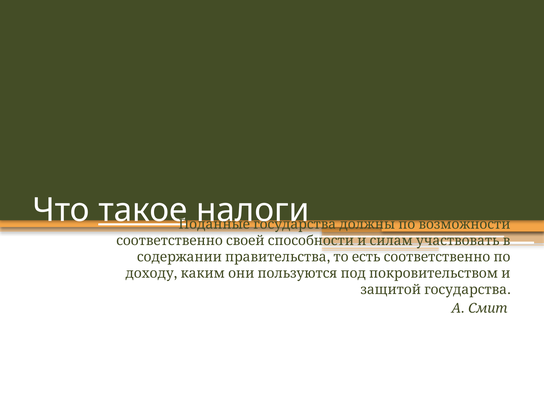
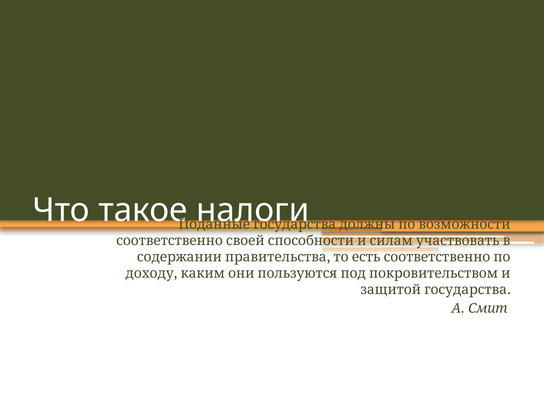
такое underline: present -> none
